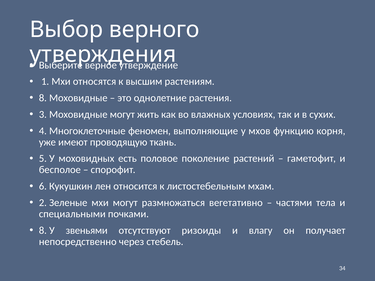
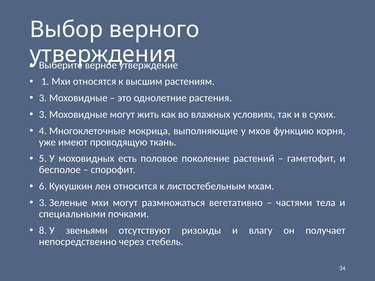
8 at (43, 98): 8 -> 3
феномен: феномен -> мокрица
2 at (43, 203): 2 -> 3
